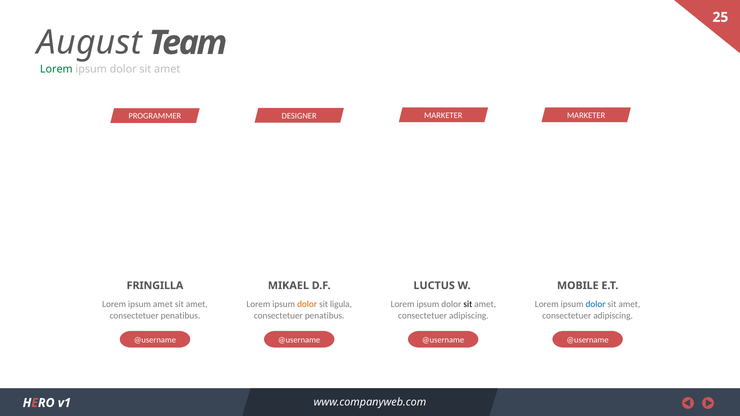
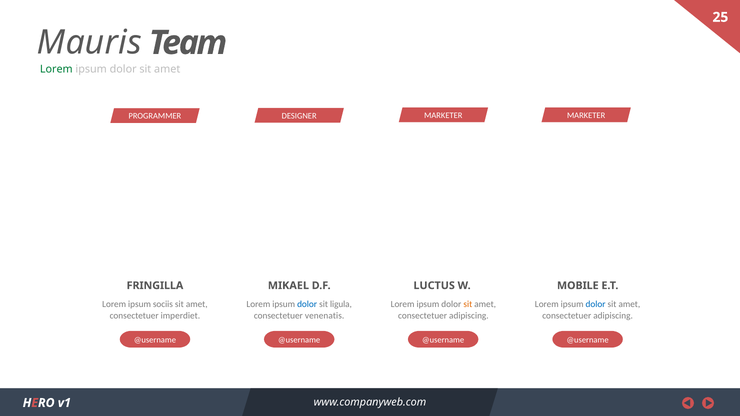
August: August -> Mauris
ipsum amet: amet -> sociis
dolor at (307, 305) colour: orange -> blue
sit at (468, 305) colour: black -> orange
penatibus at (180, 316): penatibus -> imperdiet
penatibus at (325, 316): penatibus -> venenatis
